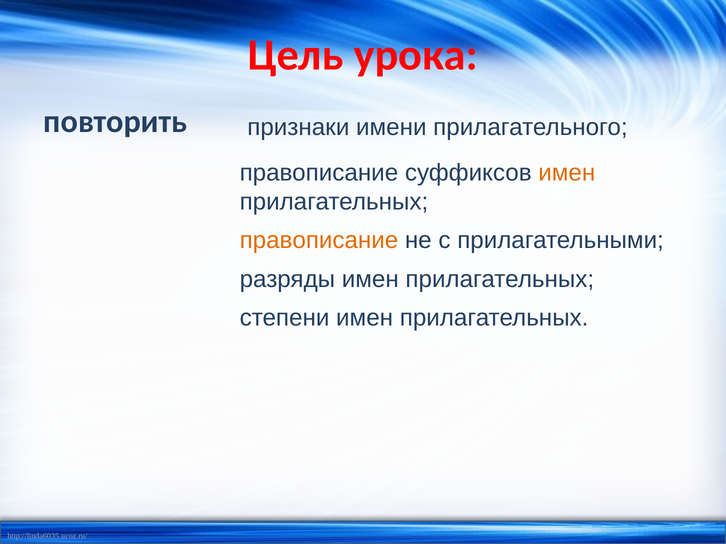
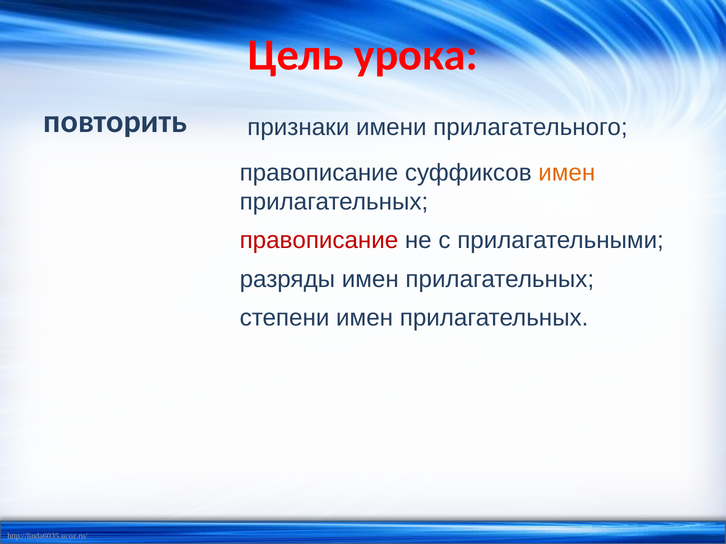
правописание at (319, 241) colour: orange -> red
